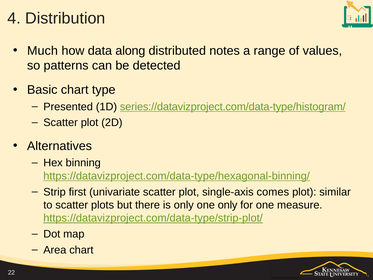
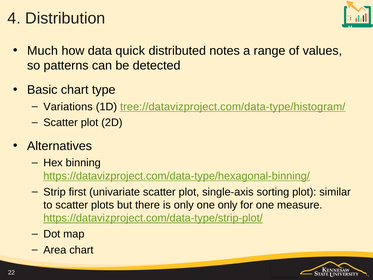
along: along -> quick
Presented: Presented -> Variations
series://datavizproject.com/data-type/histogram/: series://datavizproject.com/data-type/histogram/ -> tree://datavizproject.com/data-type/histogram/
comes: comes -> sorting
